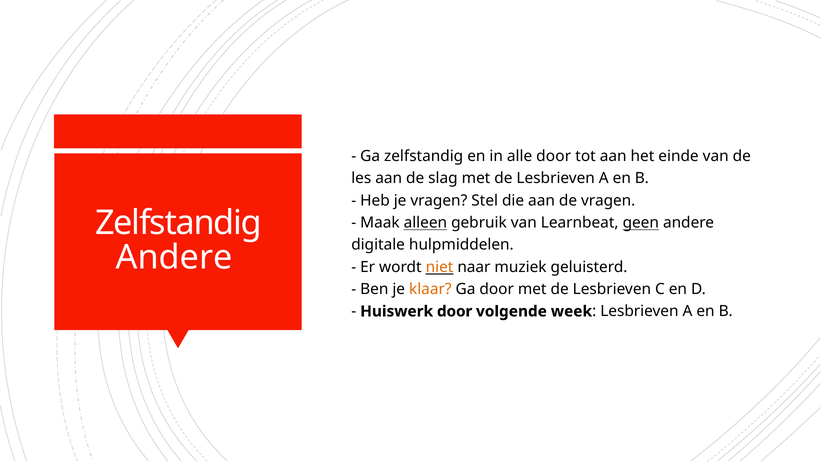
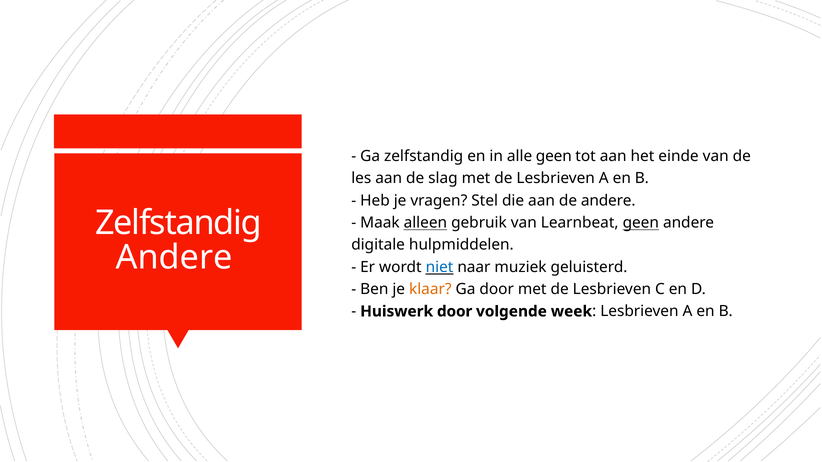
alle door: door -> geen
de vragen: vragen -> andere
niet colour: orange -> blue
